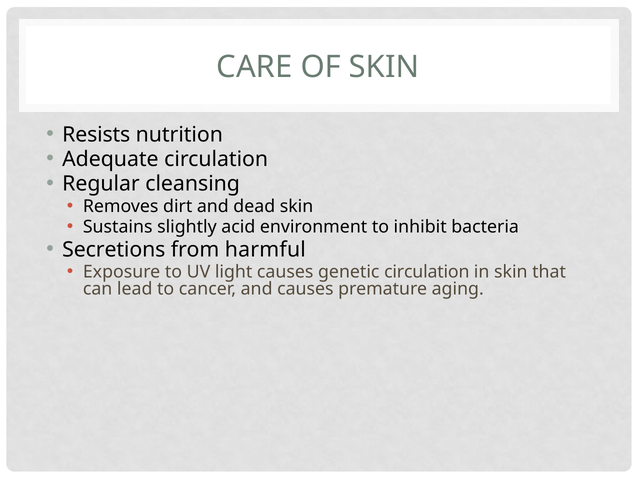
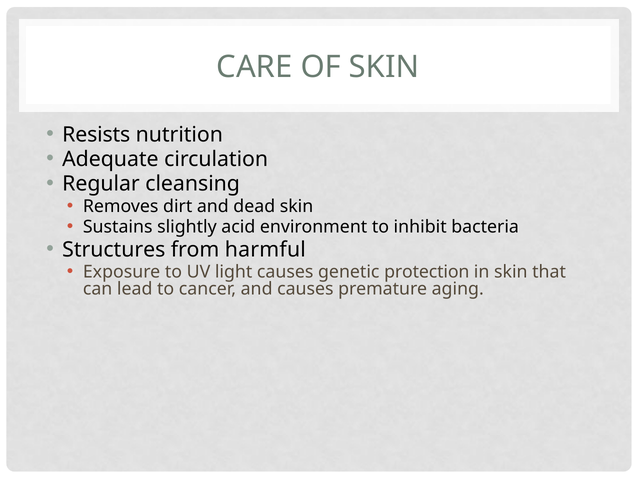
Secretions: Secretions -> Structures
genetic circulation: circulation -> protection
